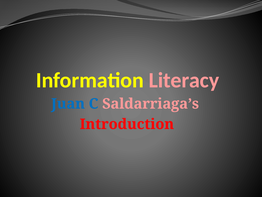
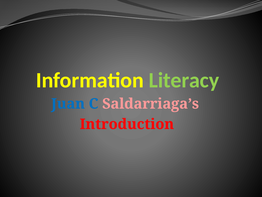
Literacy colour: pink -> light green
